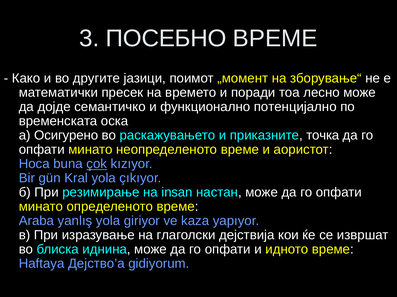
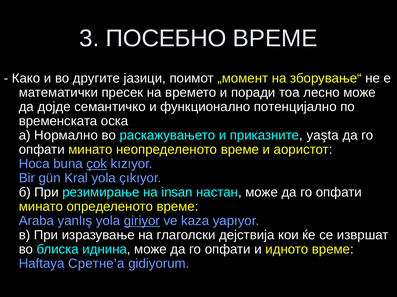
Осигурено: Осигурено -> Нормално
точка: точка -> yaşta
giriyor underline: none -> present
Дејство’a: Дејство’a -> Сретне’a
